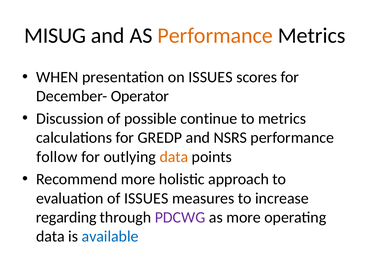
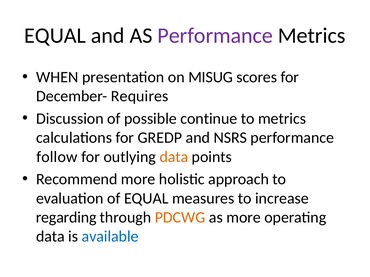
MISUG at (55, 36): MISUG -> EQUAL
Performance at (215, 36) colour: orange -> purple
on ISSUES: ISSUES -> MISUG
Operator: Operator -> Requires
of ISSUES: ISSUES -> EQUAL
PDCWG colour: purple -> orange
